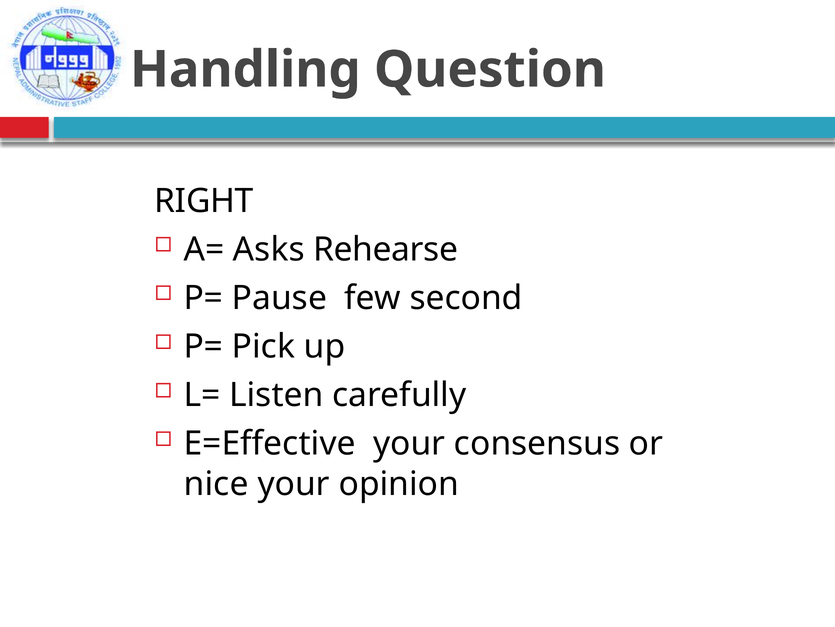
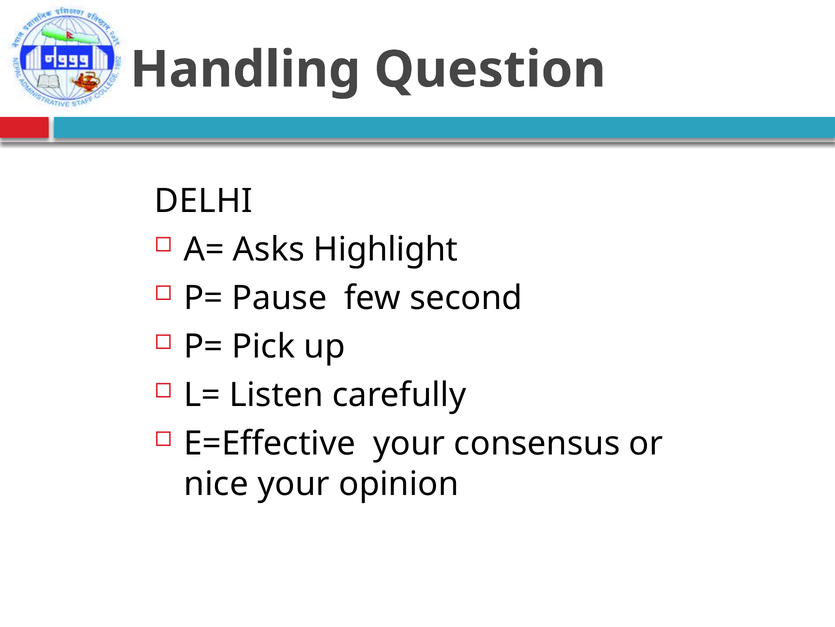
RIGHT: RIGHT -> DELHI
Rehearse: Rehearse -> Highlight
